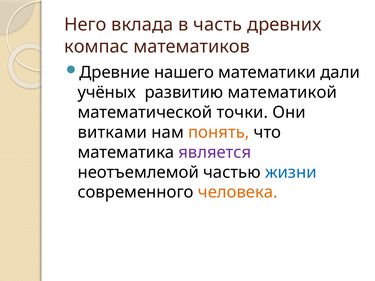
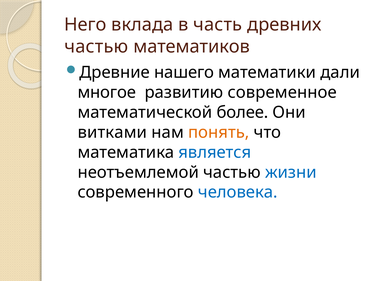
компас at (96, 47): компас -> частью
учёных: учёных -> многое
математикой: математикой -> современное
точки: точки -> более
является colour: purple -> blue
человека colour: orange -> blue
